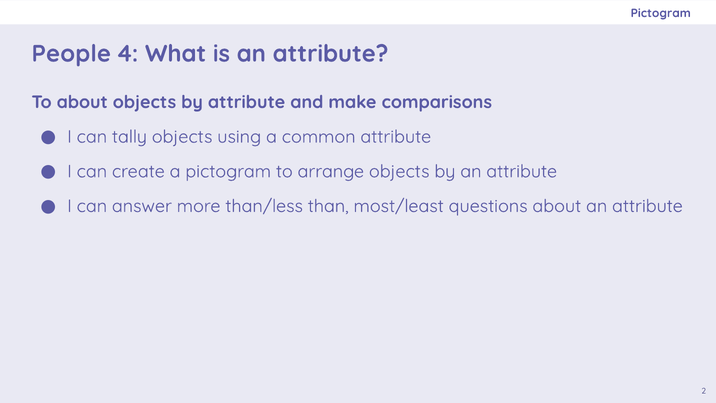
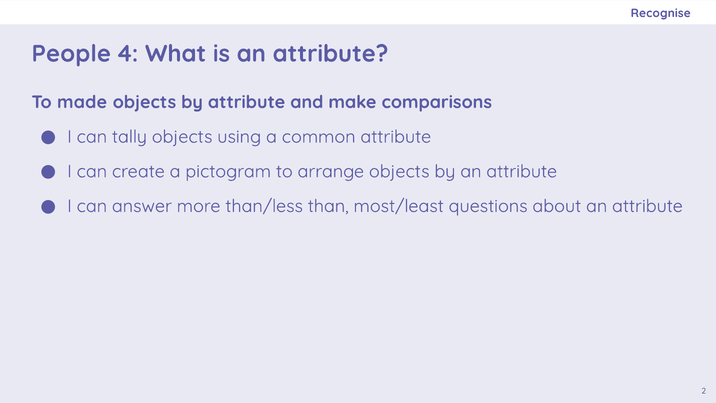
Pictogram at (661, 13): Pictogram -> Recognise
To about: about -> made
